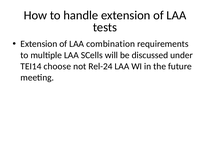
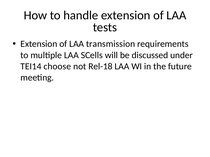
combination: combination -> transmission
Rel-24: Rel-24 -> Rel-18
